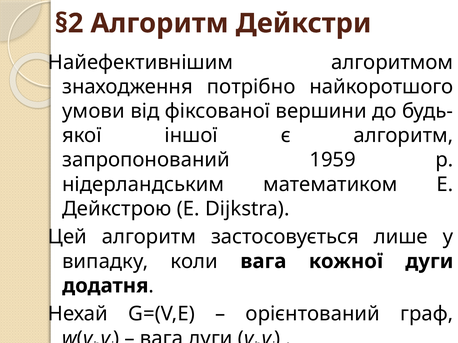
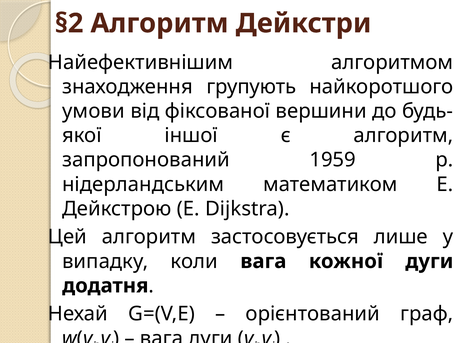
потрібно: потрібно -> групують
